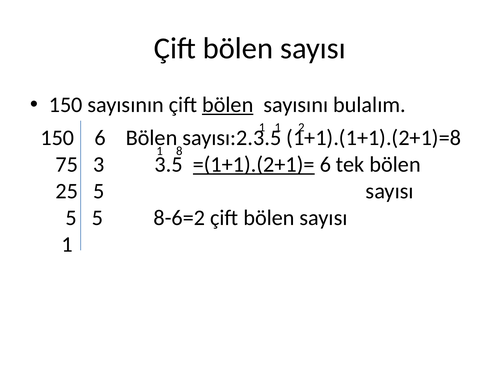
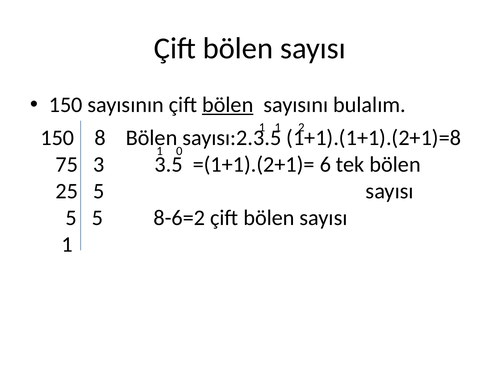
150 6: 6 -> 8
8: 8 -> 0
=(1+1).(2+1)= underline: present -> none
